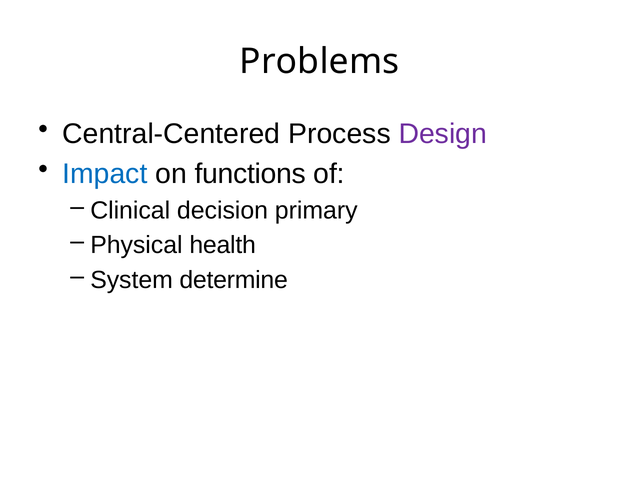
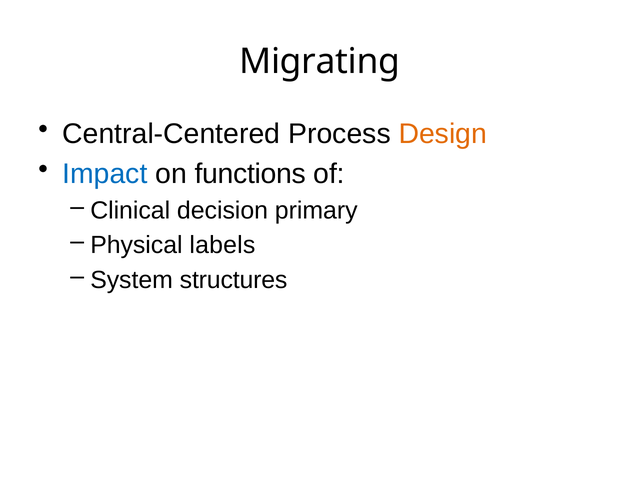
Problems: Problems -> Migrating
Design colour: purple -> orange
health: health -> labels
determine: determine -> structures
